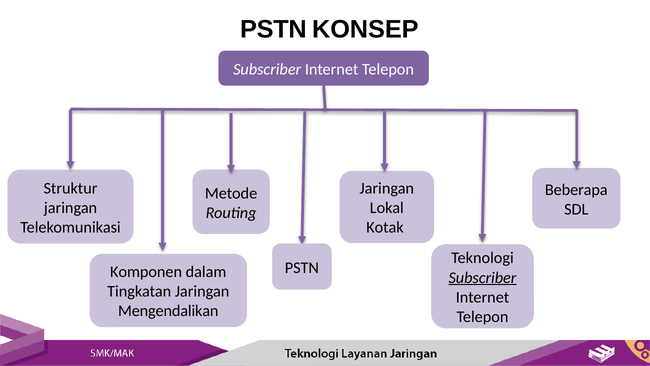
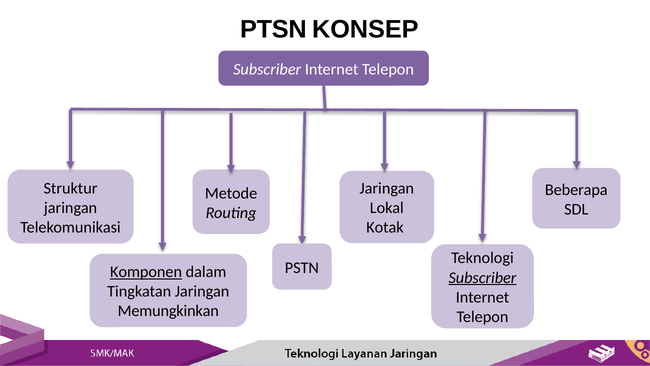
PSTN at (273, 30): PSTN -> PTSN
Komponen underline: none -> present
Mengendalikan: Mengendalikan -> Memungkinkan
